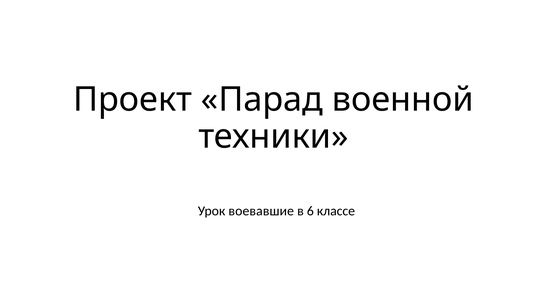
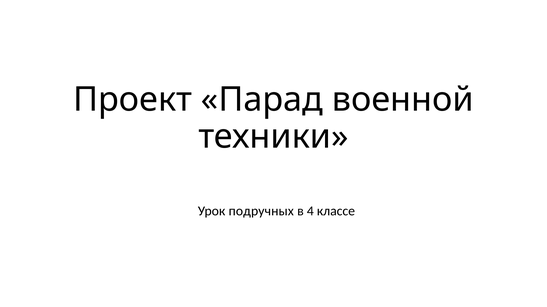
воевавшие: воевавшие -> подручных
6: 6 -> 4
